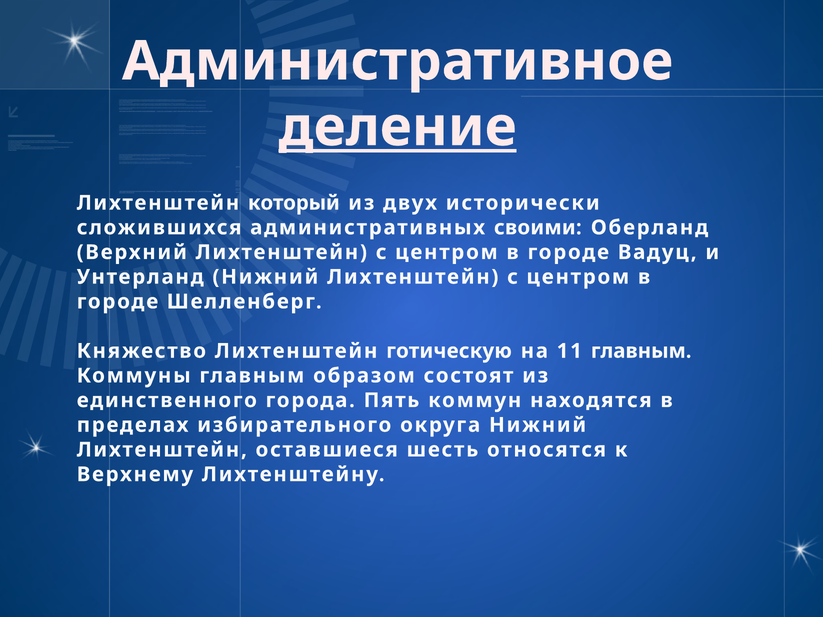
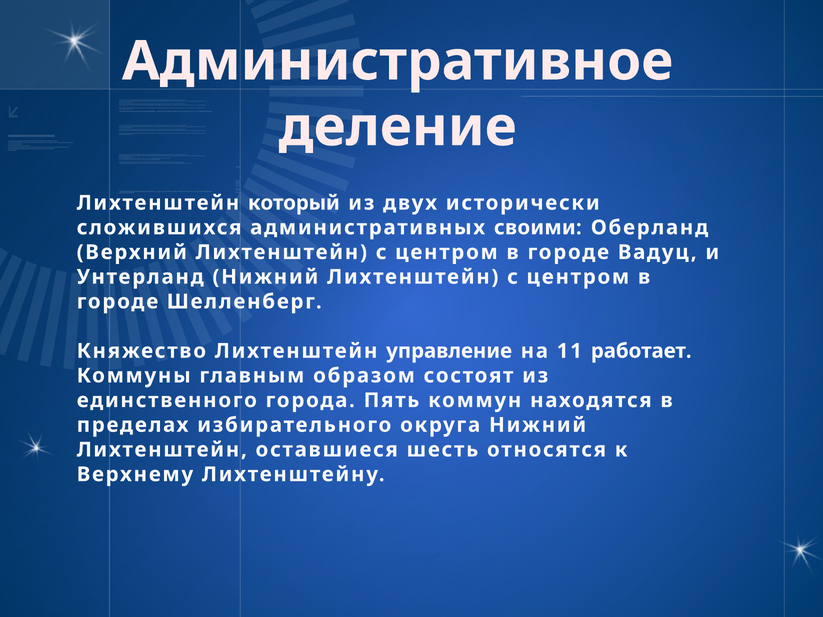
деление underline: present -> none
готическую: готическую -> управление
11 главным: главным -> работает
